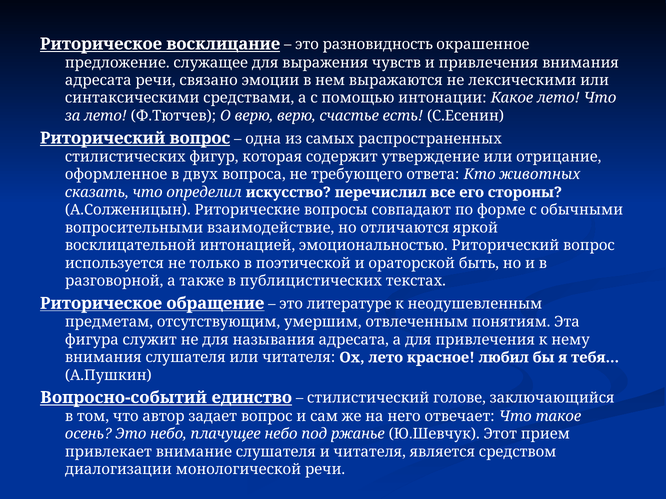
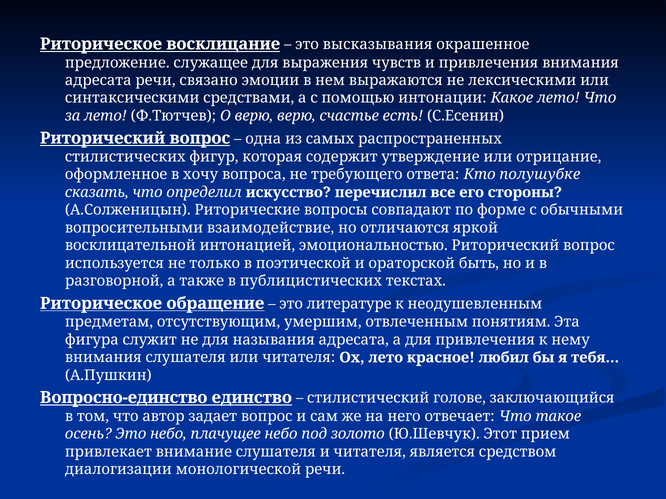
разновидность: разновидность -> высказывания
двух: двух -> хочу
животных: животных -> полушубке
Вопросно-событий: Вопросно-событий -> Вопросно-единство
ржанье: ржанье -> золото
